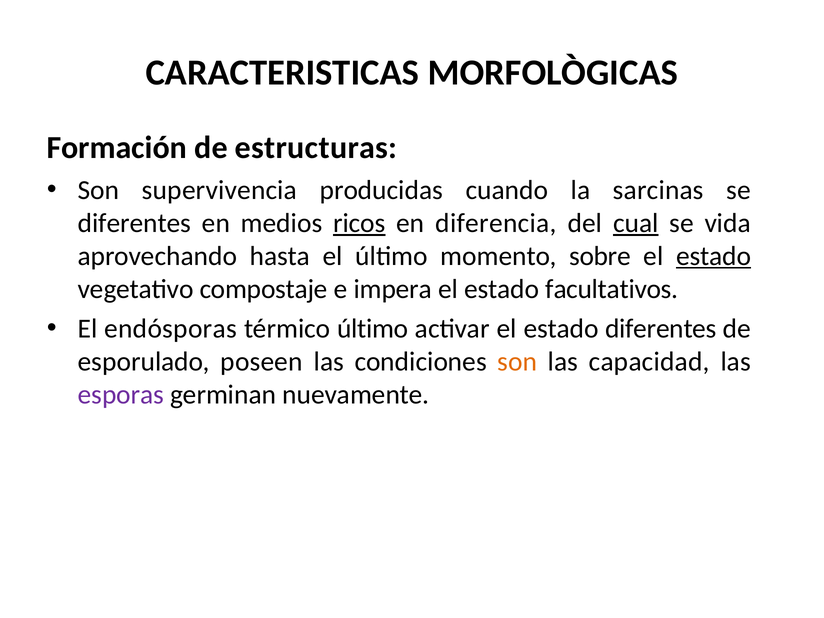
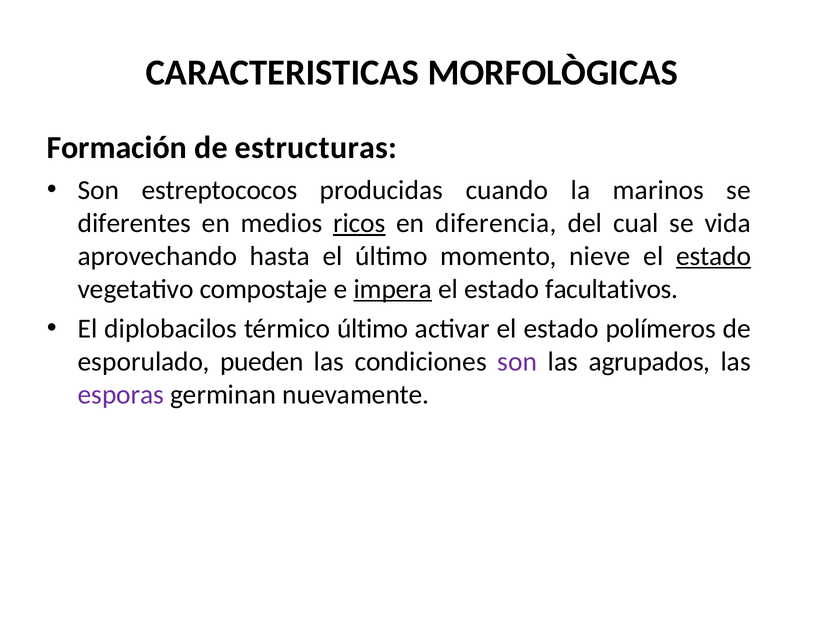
supervivencia: supervivencia -> estreptococos
sarcinas: sarcinas -> marinos
cual underline: present -> none
sobre: sobre -> nieve
impera underline: none -> present
endósporas: endósporas -> diplobacilos
estado diferentes: diferentes -> polímeros
poseen: poseen -> pueden
son at (517, 362) colour: orange -> purple
capacidad: capacidad -> agrupados
